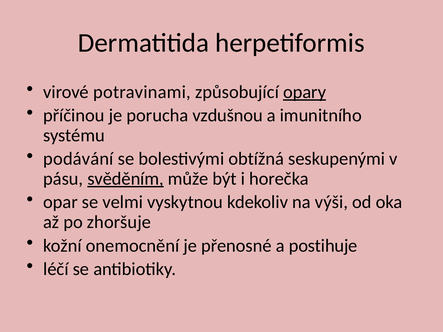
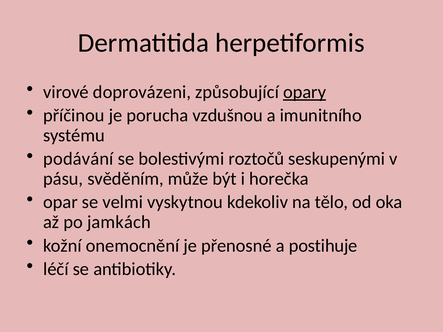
potravinami: potravinami -> doprovázeni
obtížná: obtížná -> roztočů
svěděním underline: present -> none
výši: výši -> tělo
zhoršuje: zhoršuje -> jamkách
